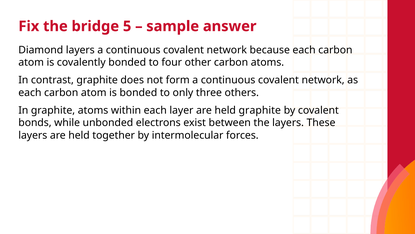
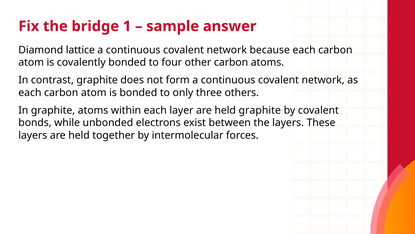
5: 5 -> 1
Diamond layers: layers -> lattice
